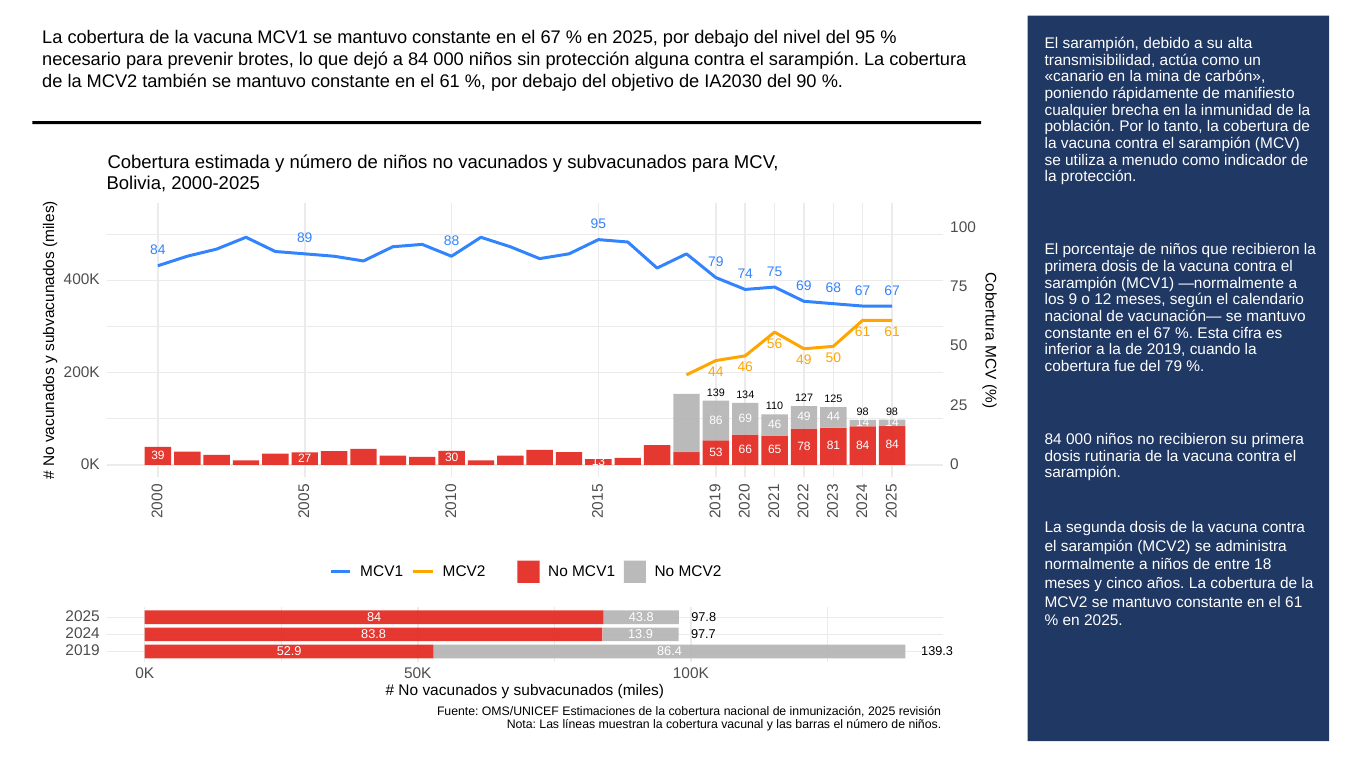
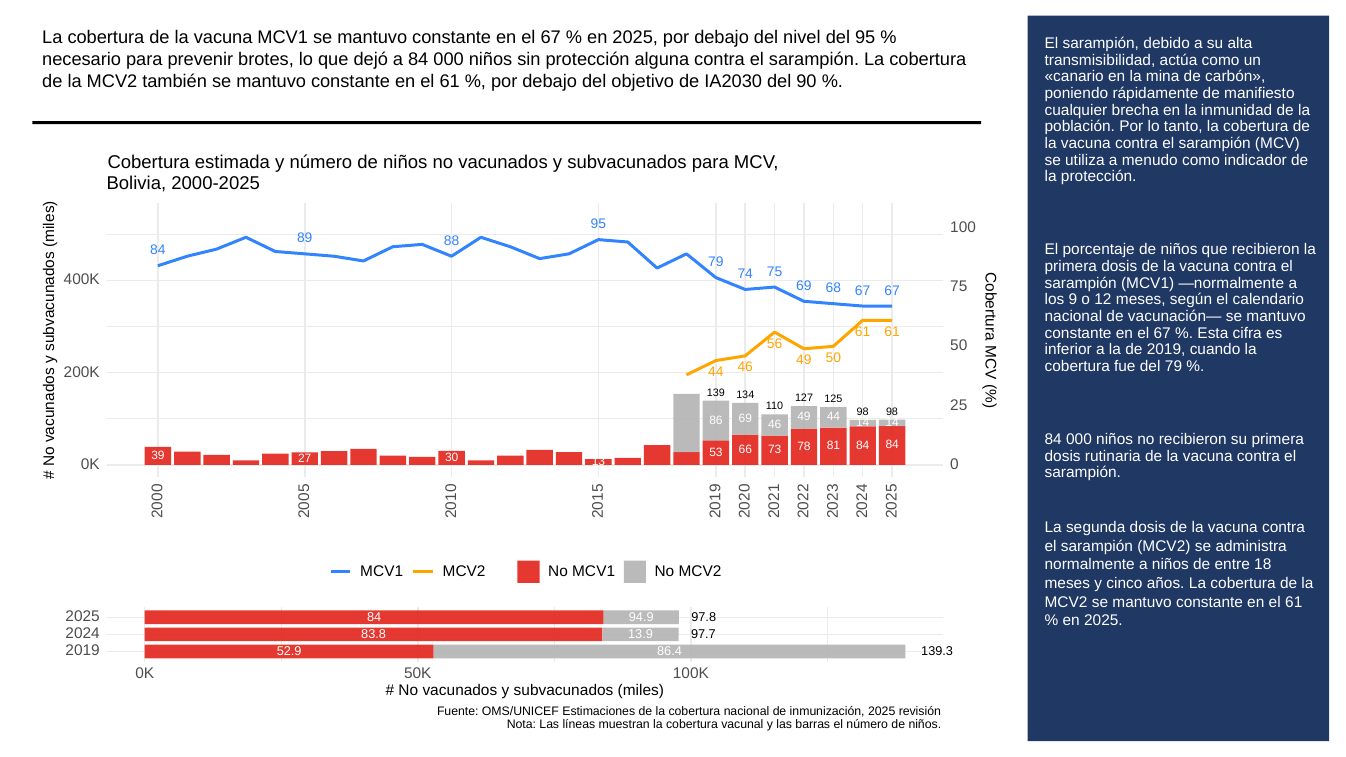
65: 65 -> 73
43.8: 43.8 -> 94.9
